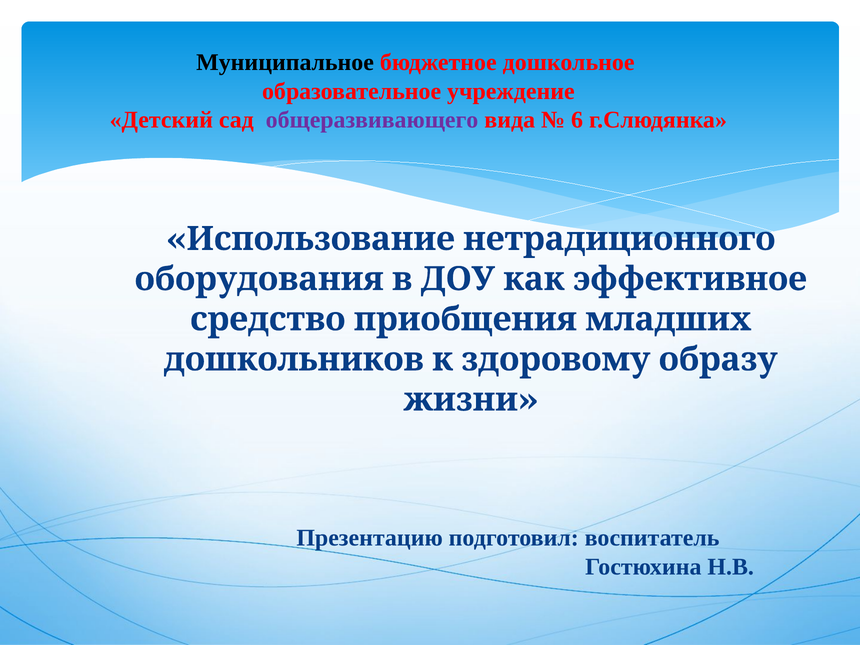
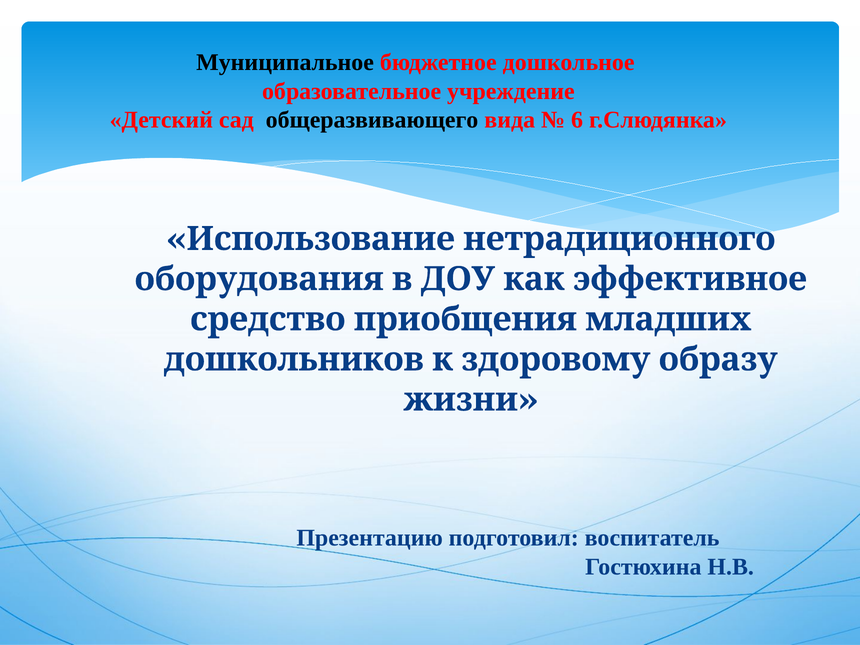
общеразвивающего colour: purple -> black
